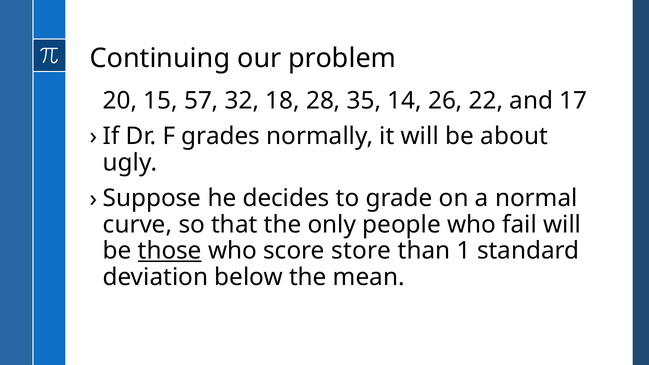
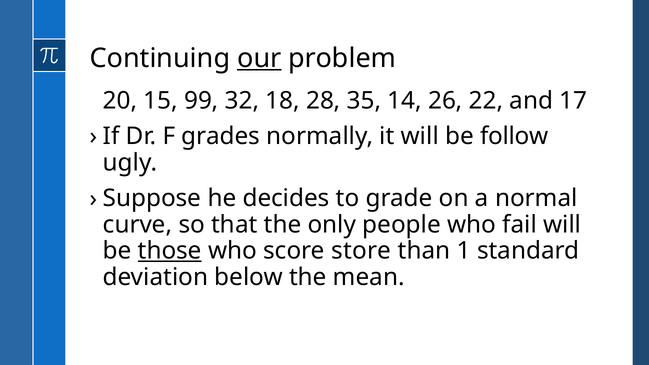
our underline: none -> present
57: 57 -> 99
about: about -> follow
